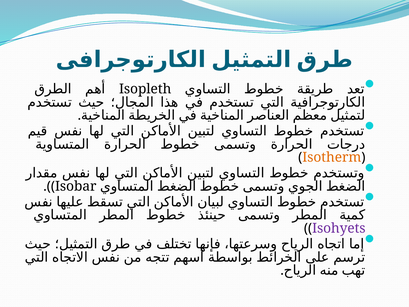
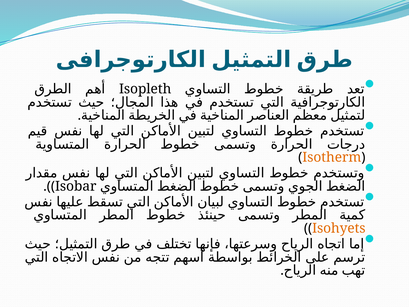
Isohyets colour: purple -> orange
